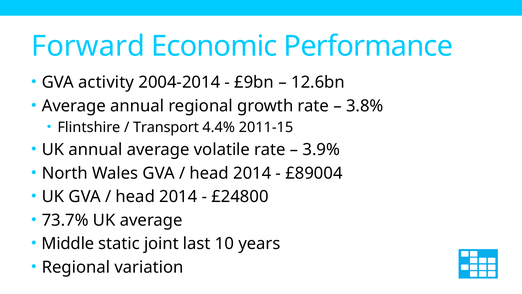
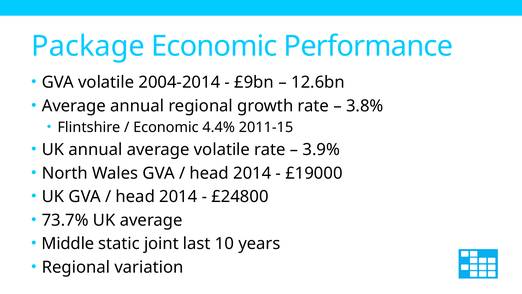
Forward: Forward -> Package
GVA activity: activity -> volatile
Transport at (166, 127): Transport -> Economic
£89004: £89004 -> £19000
